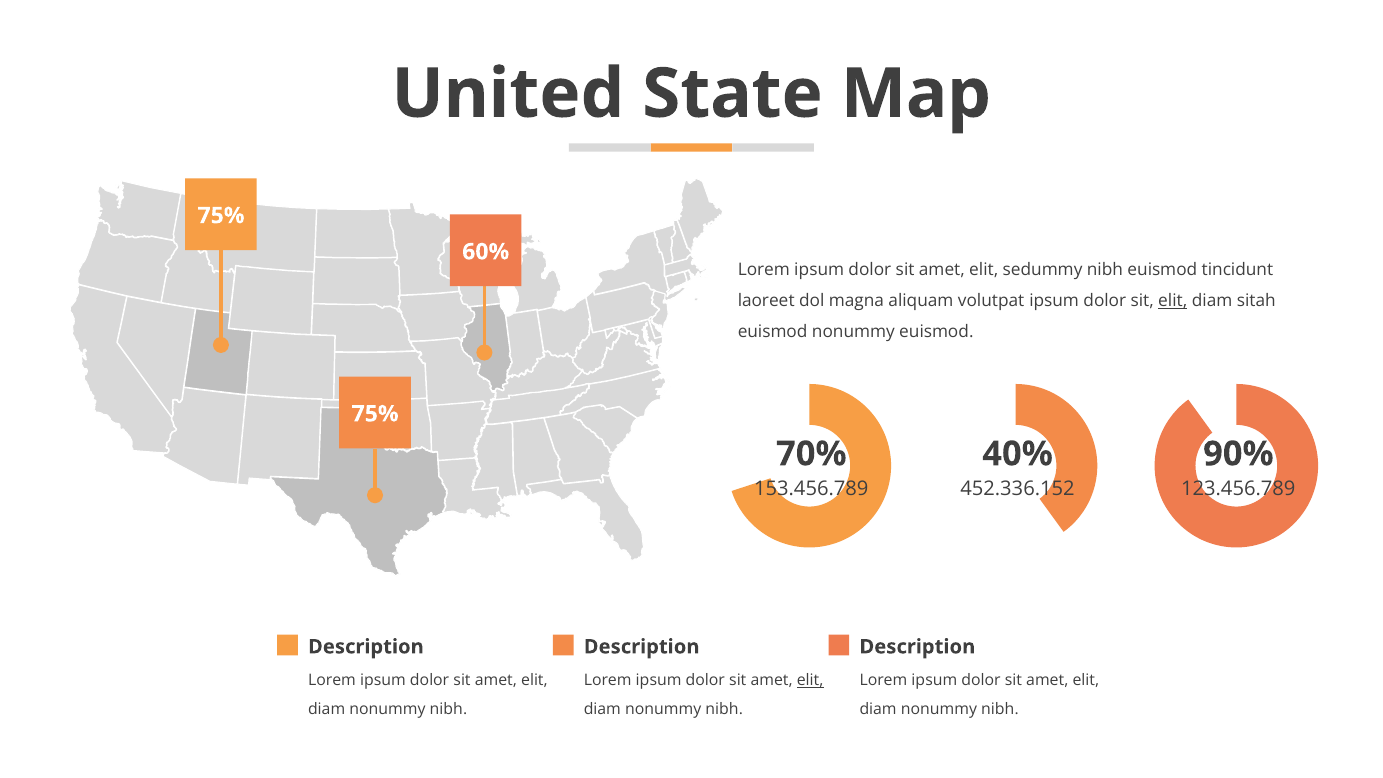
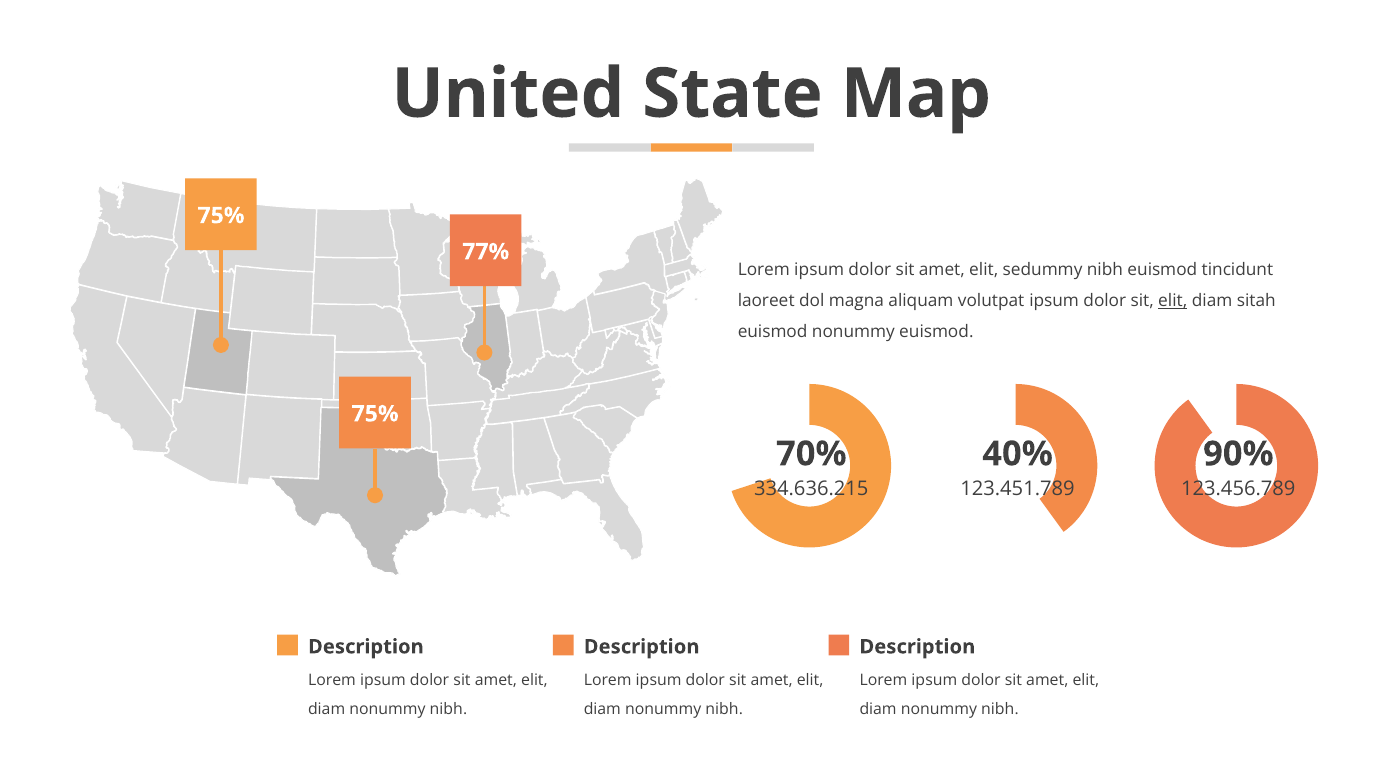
60%: 60% -> 77%
153.456.789: 153.456.789 -> 334.636.215
452.336.152: 452.336.152 -> 123.451.789
elit at (810, 681) underline: present -> none
